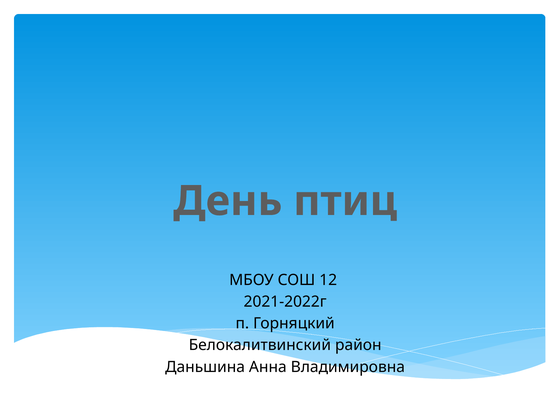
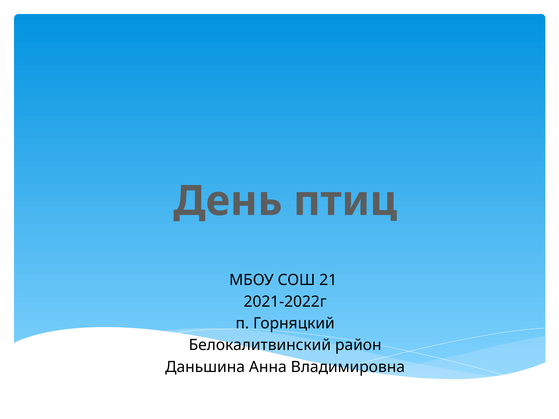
12: 12 -> 21
